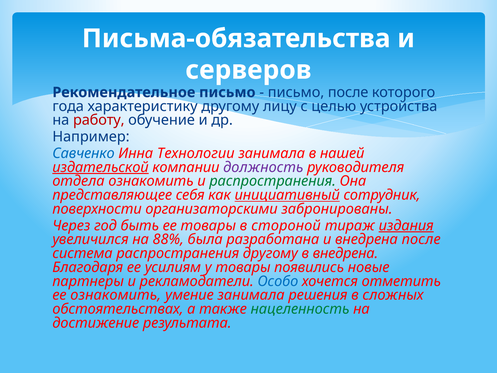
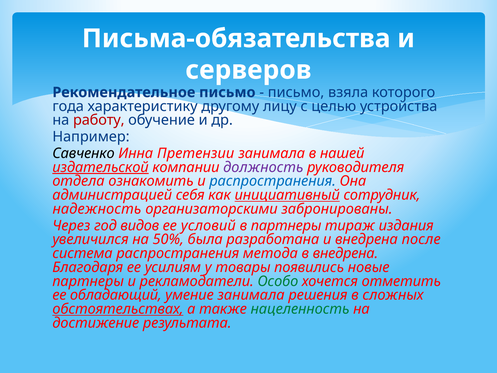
письмо после: после -> взяла
Савченко colour: blue -> black
Технологии: Технологии -> Претензии
распространения at (273, 181) colour: green -> blue
представляющее: представляющее -> администрацией
поверхности: поверхности -> надежность
быть: быть -> видов
ее товары: товары -> условий
в стороной: стороной -> партнеры
издания underline: present -> none
88%: 88% -> 50%
распространения другому: другому -> метода
Особо colour: blue -> green
ее ознакомить: ознакомить -> обладающий
обстоятельствах underline: none -> present
